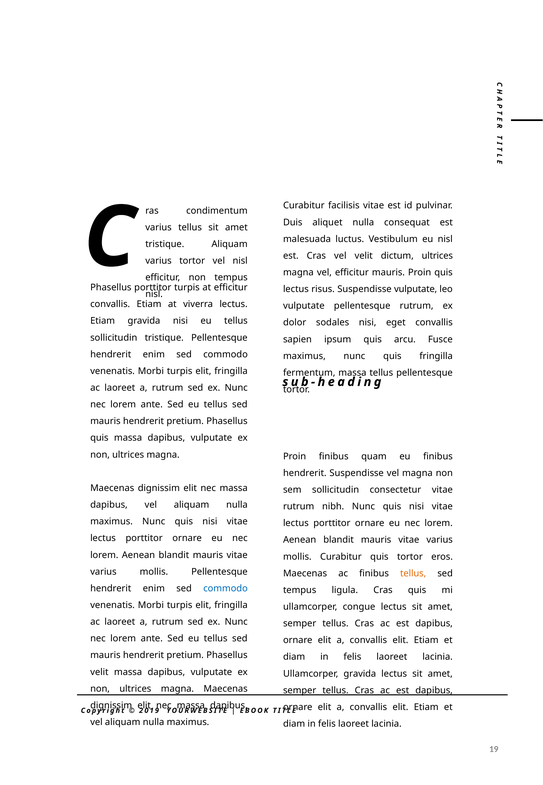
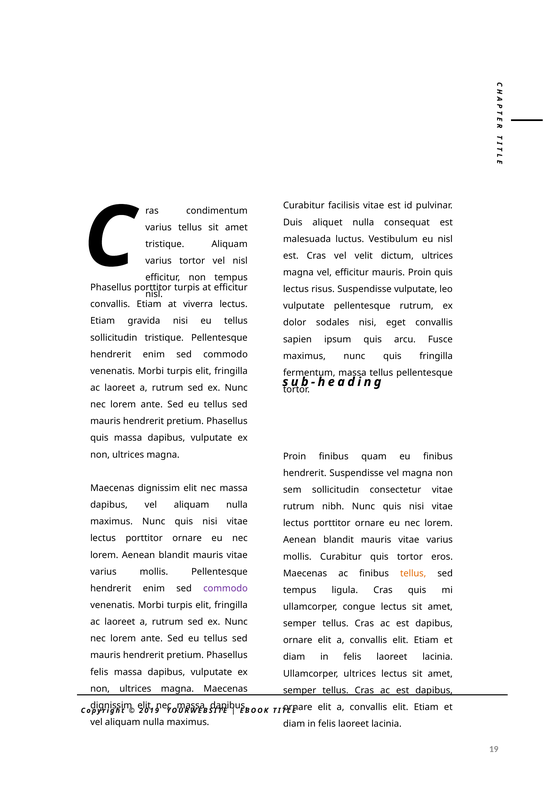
commodo at (226, 588) colour: blue -> purple
velit at (99, 671): velit -> felis
Ullamcorper gravida: gravida -> ultrices
